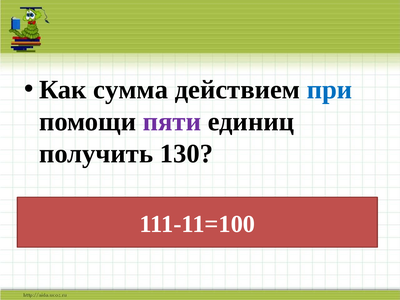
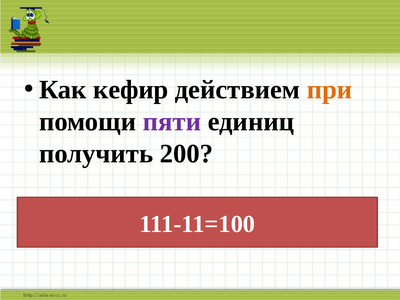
сумма: сумма -> кефир
при colour: blue -> orange
130: 130 -> 200
